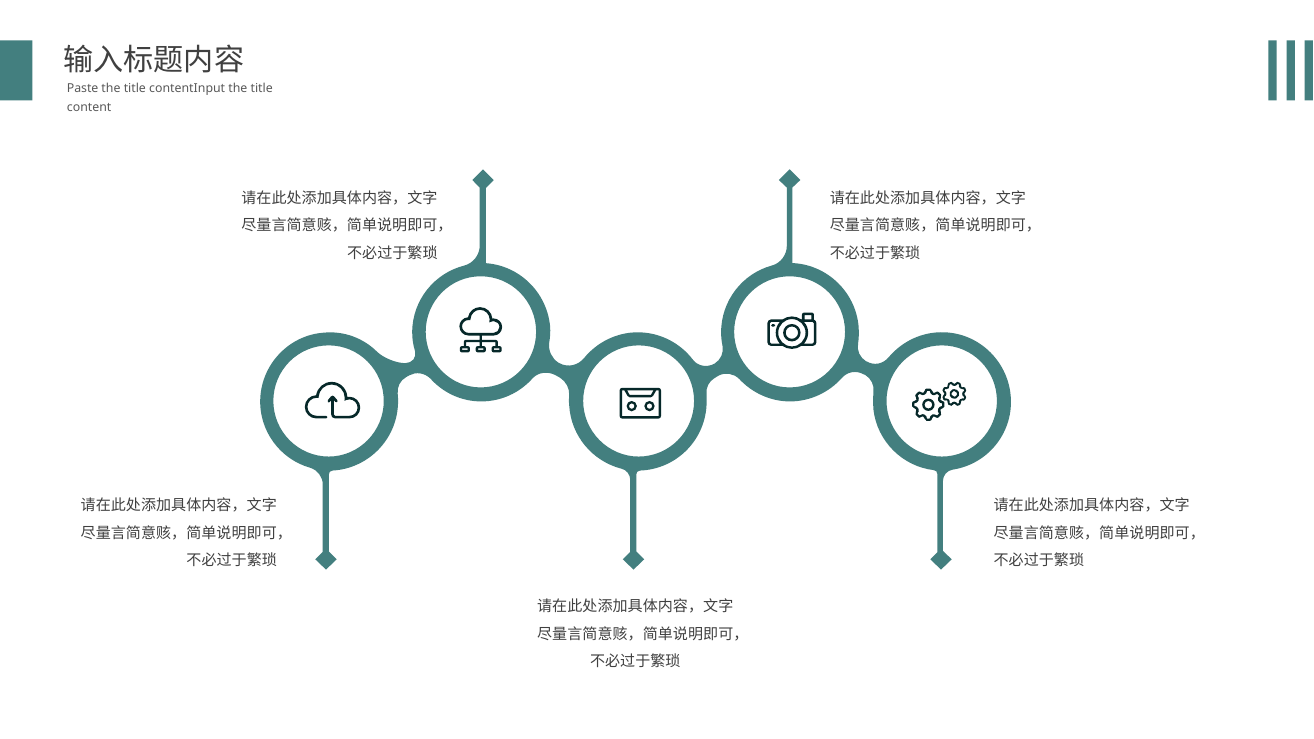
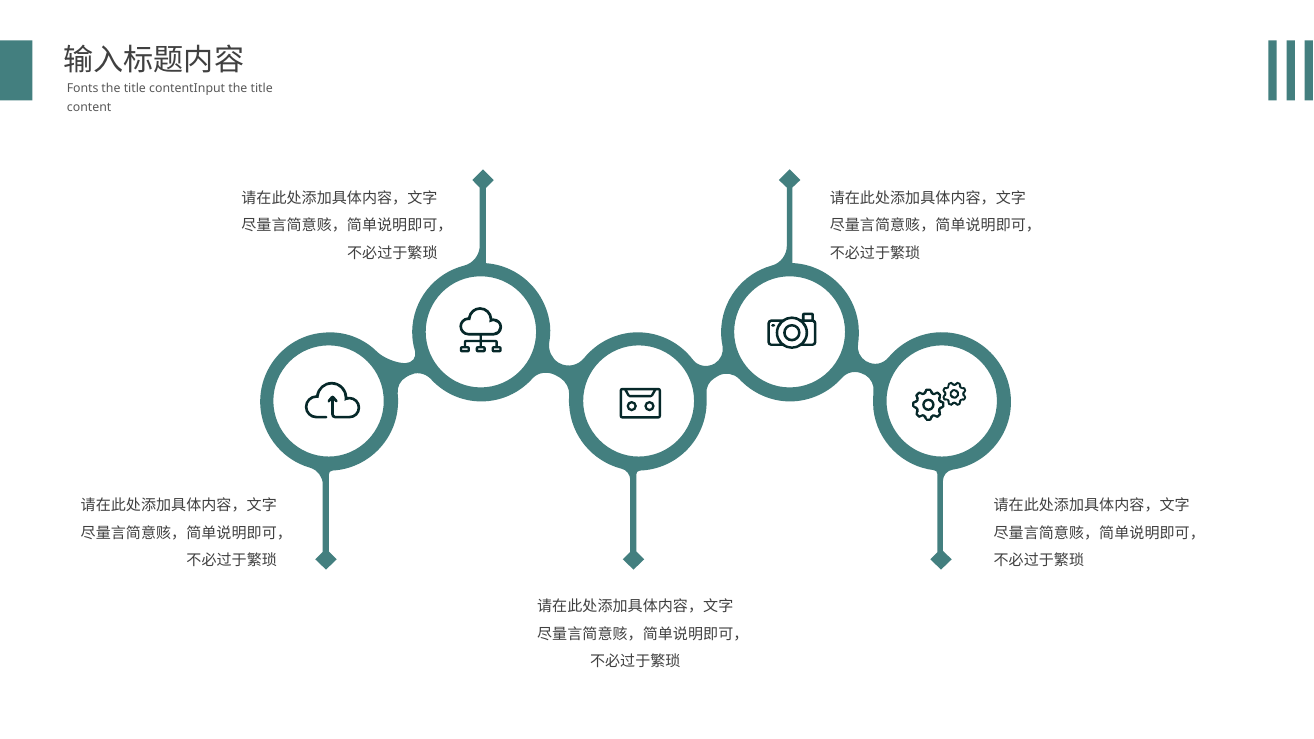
Paste: Paste -> Fonts
